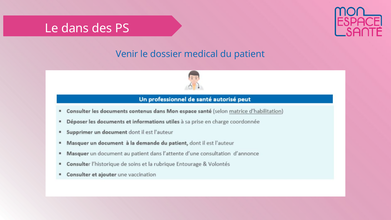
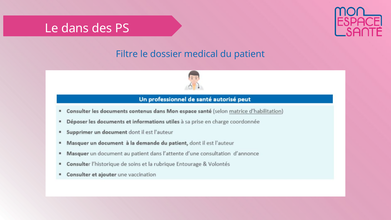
Venir: Venir -> Filtre
